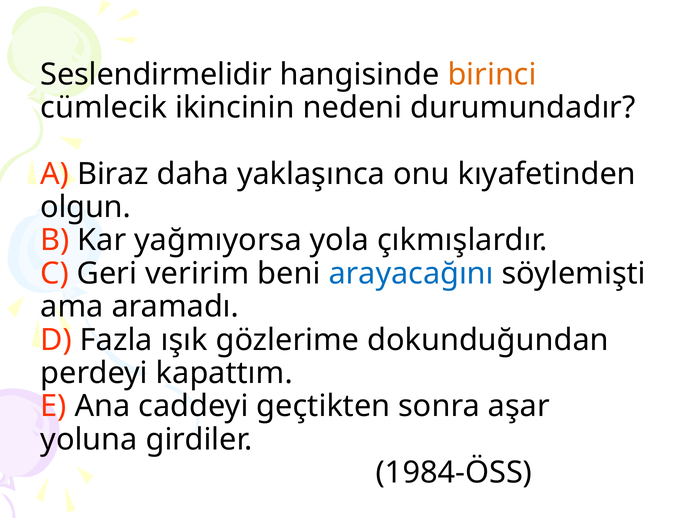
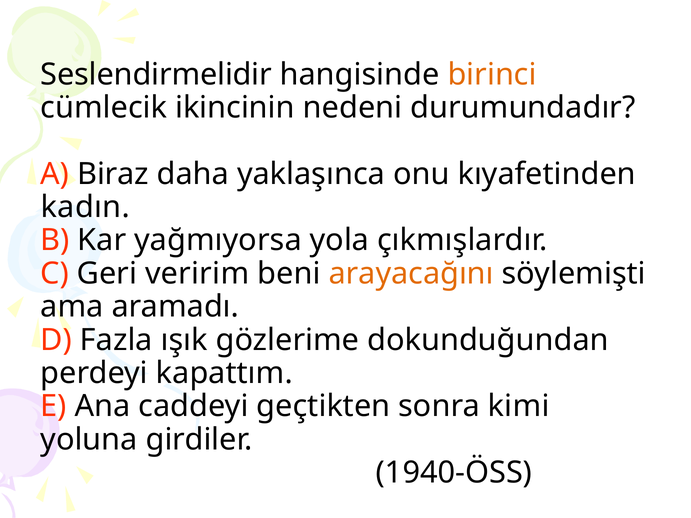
olgun: olgun -> kadın
arayacağını colour: blue -> orange
aşar: aşar -> kimi
1984-ÖSS: 1984-ÖSS -> 1940-ÖSS
